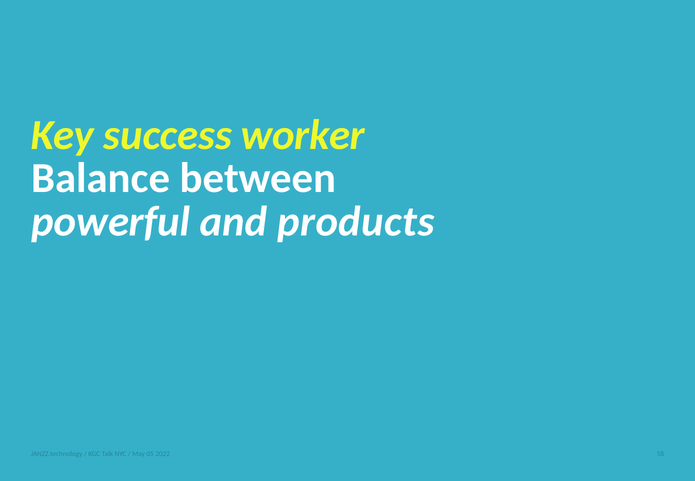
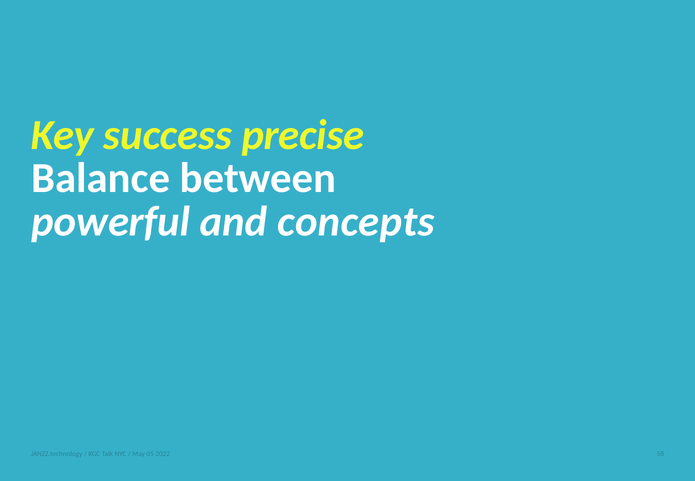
worker: worker -> precise
products: products -> concepts
